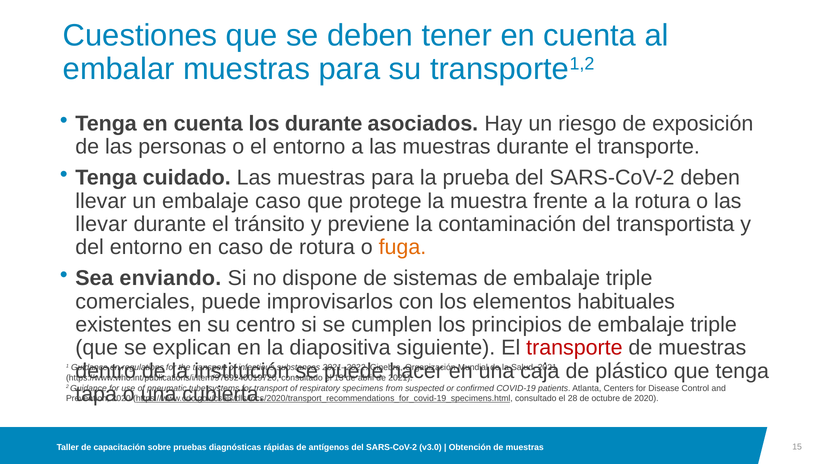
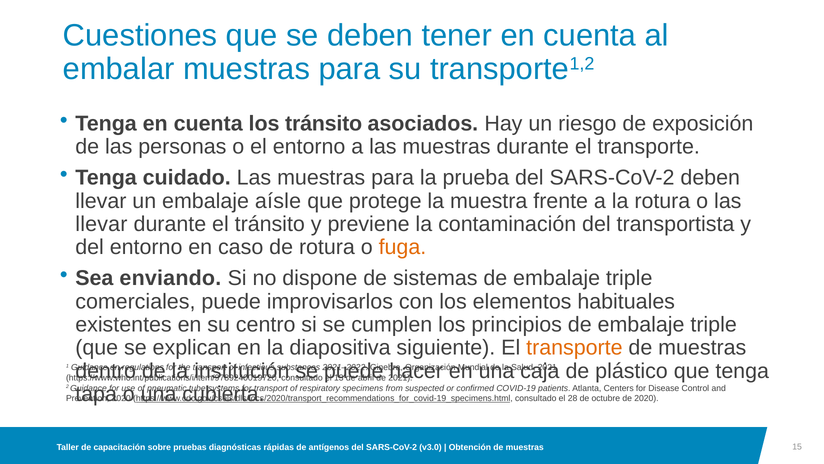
los durante: durante -> tránsito
embalaje caso: caso -> aísle
transporte at (574, 347) colour: red -> orange
